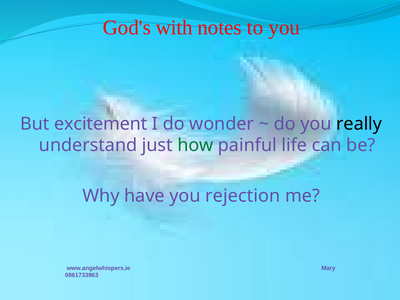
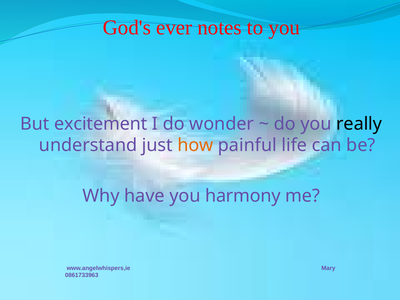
with: with -> ever
how colour: green -> orange
rejection: rejection -> harmony
